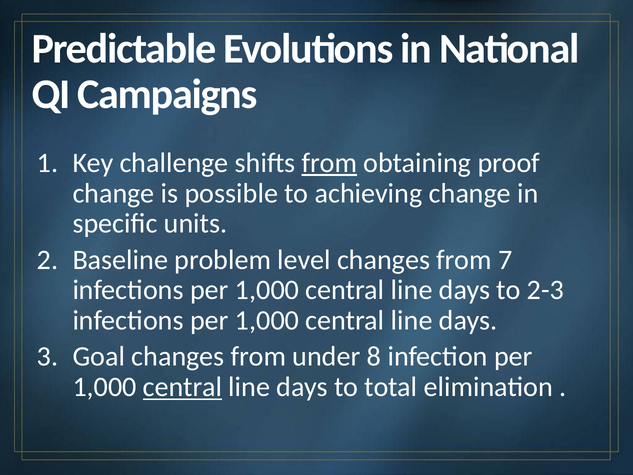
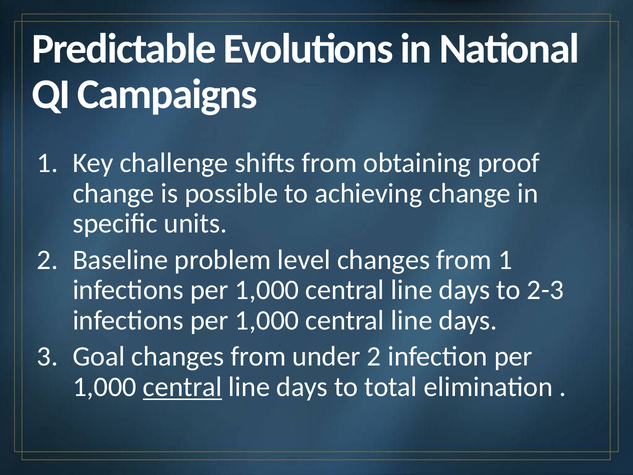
from at (329, 163) underline: present -> none
from 7: 7 -> 1
under 8: 8 -> 2
